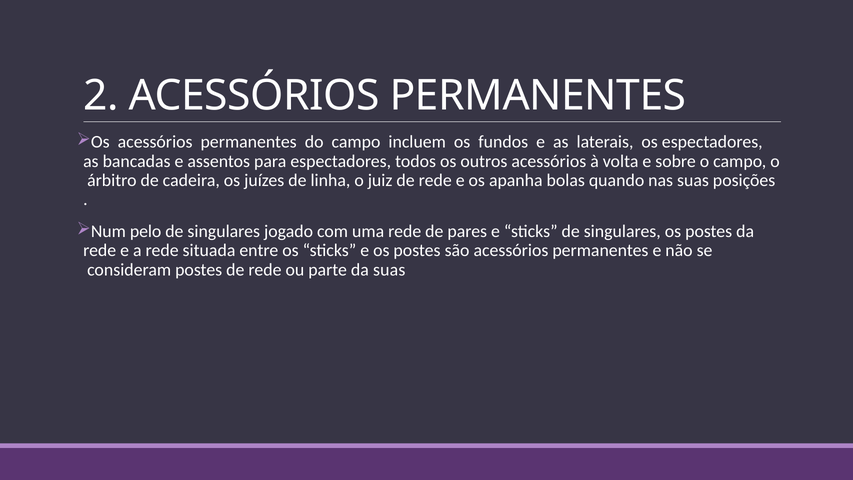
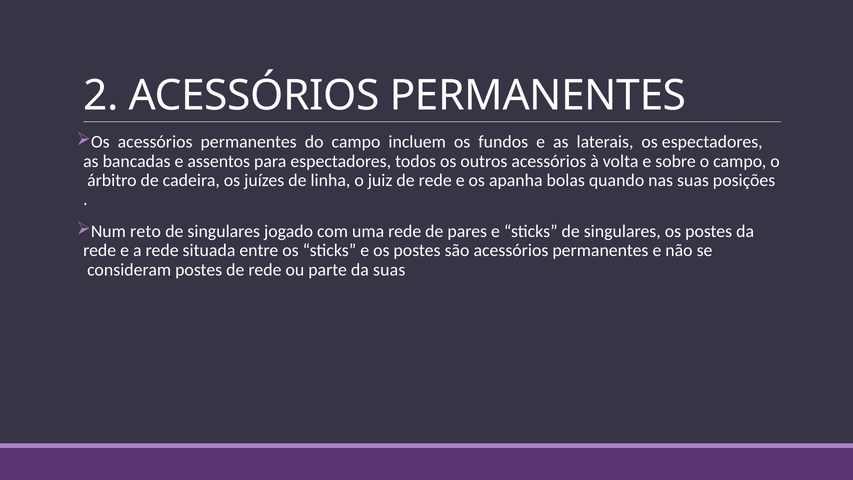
pelo: pelo -> reto
